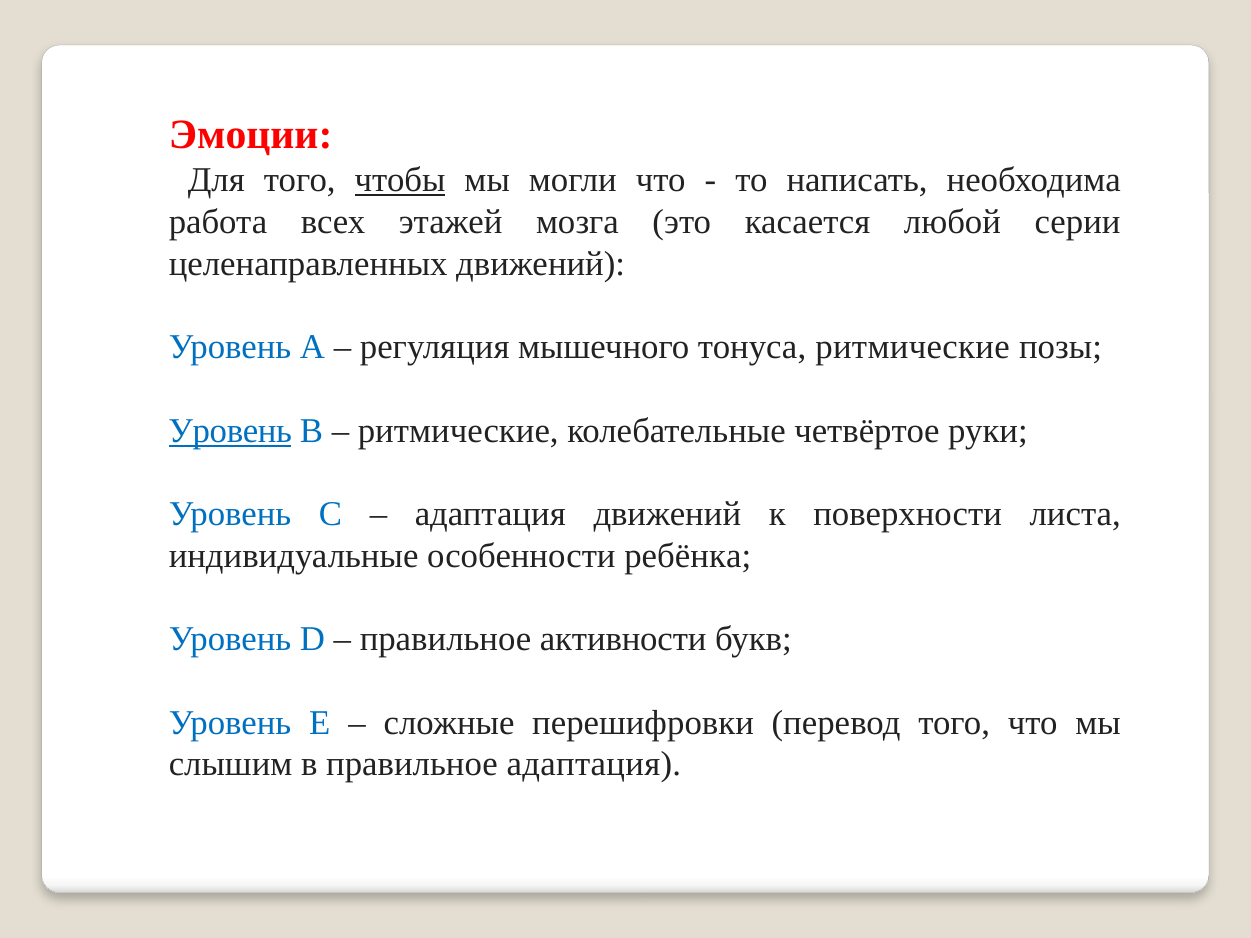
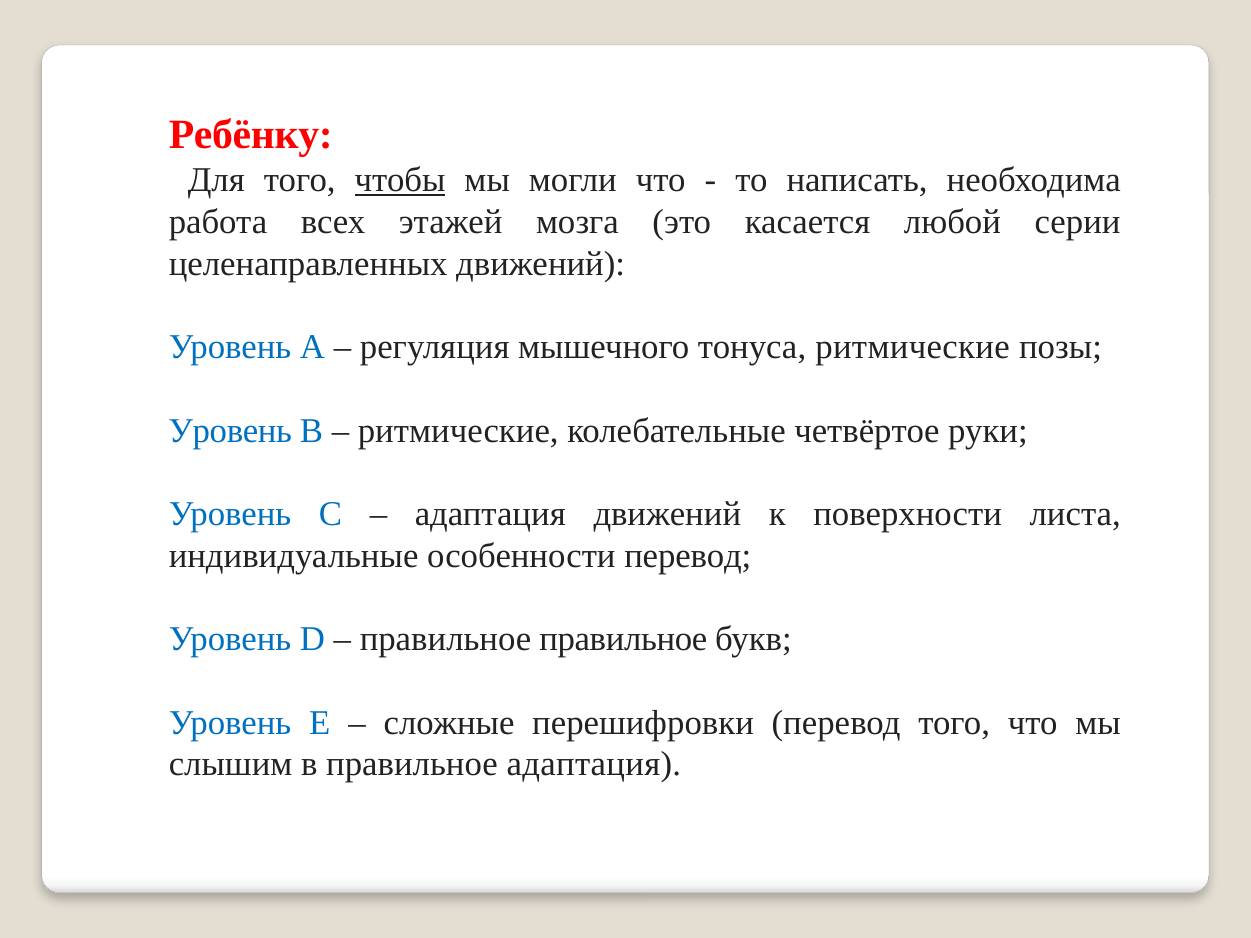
Эмоции: Эмоции -> Ребёнку
Уровень at (230, 431) underline: present -> none
особенности ребёнка: ребёнка -> перевод
правильное активности: активности -> правильное
